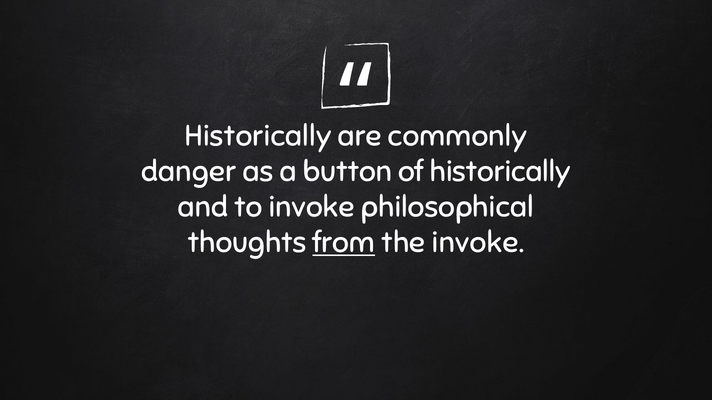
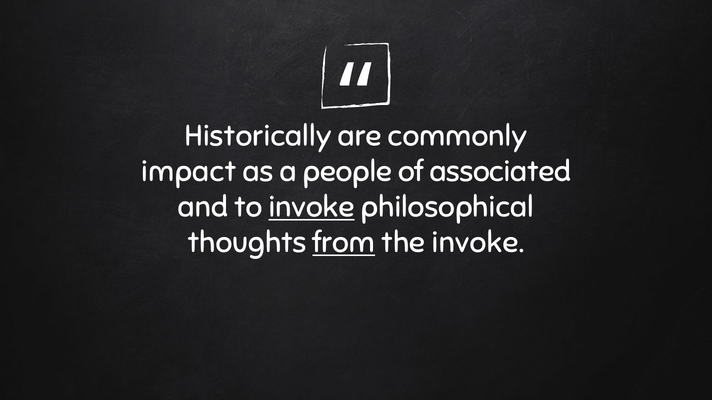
danger: danger -> impact
button: button -> people
of historically: historically -> associated
invoke at (312, 207) underline: none -> present
